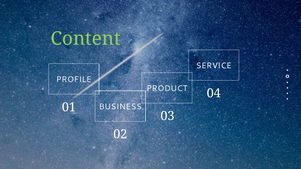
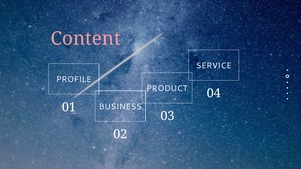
Content colour: light green -> pink
